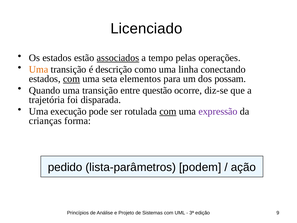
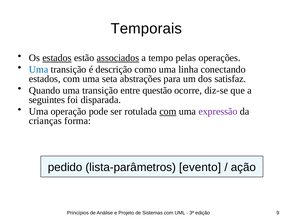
Licenciado: Licenciado -> Temporais
estados at (57, 58) underline: none -> present
Uma at (39, 69) colour: orange -> blue
com at (72, 79) underline: present -> none
elementos: elementos -> abstrações
possam: possam -> satisfaz
trajetória: trajetória -> seguintes
execução: execução -> operação
podem: podem -> evento
